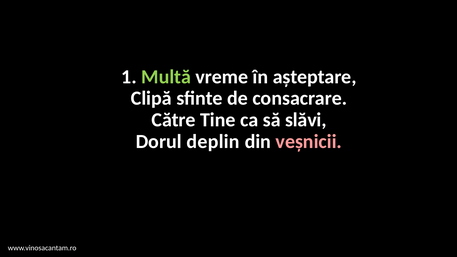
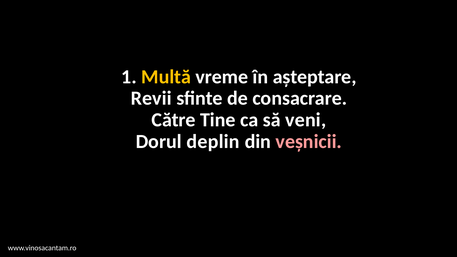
Multă colour: light green -> yellow
Clipă: Clipă -> Revii
slăvi: slăvi -> veni
